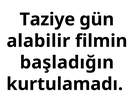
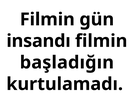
Taziye at (47, 19): Taziye -> Filmin
alabilir: alabilir -> insandı
